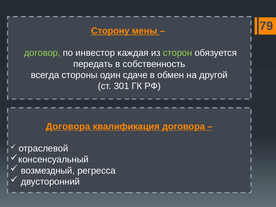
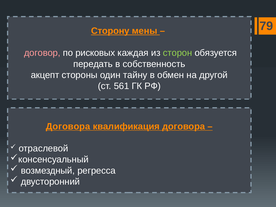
договор colour: light green -> pink
инвестор: инвестор -> рисковых
всегда: всегда -> акцепт
сдаче: сдаче -> тайну
301: 301 -> 561
